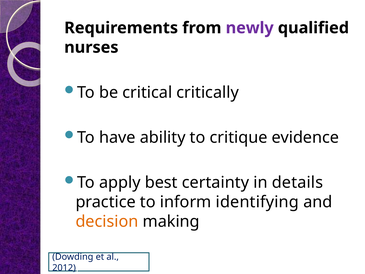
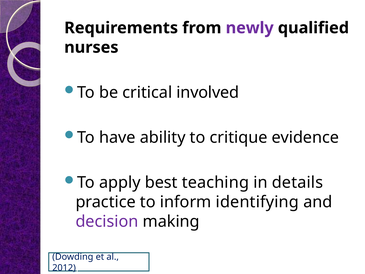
critically: critically -> involved
certainty: certainty -> teaching
decision colour: orange -> purple
